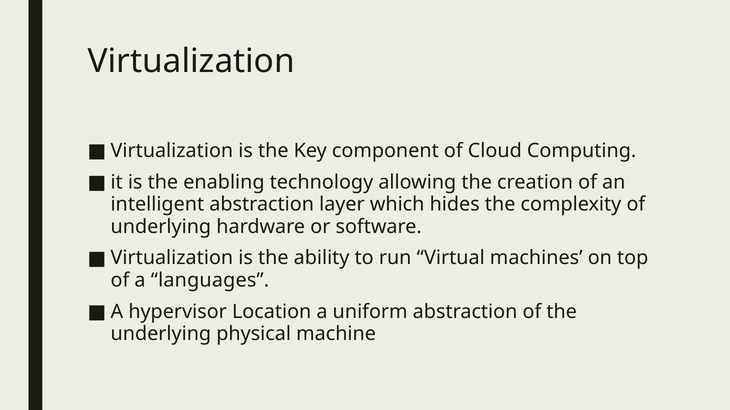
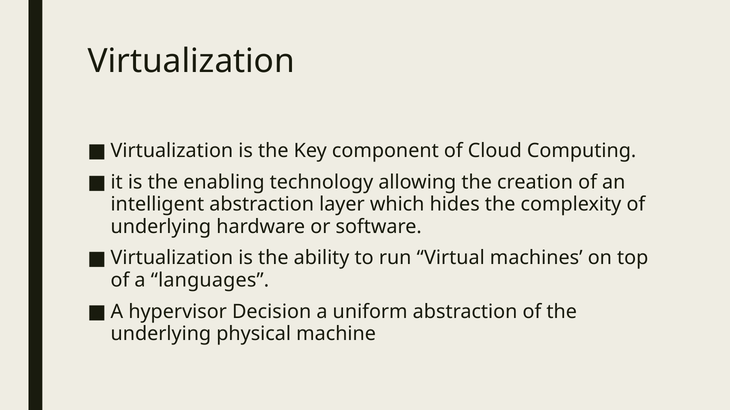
Location: Location -> Decision
